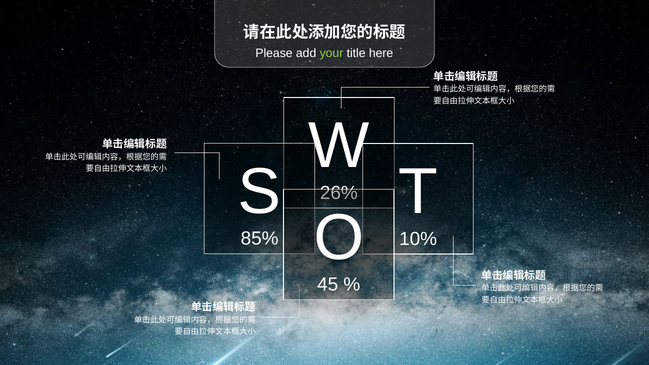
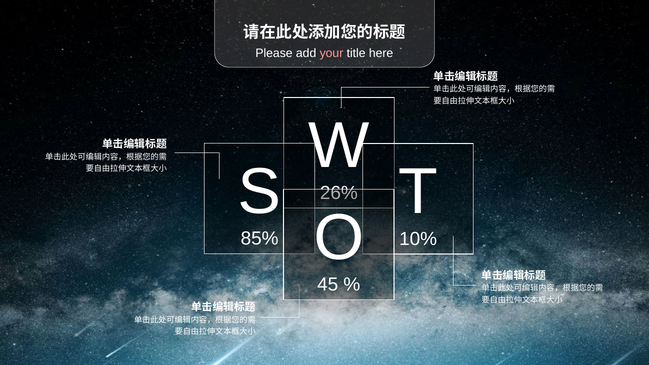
your colour: light green -> pink
